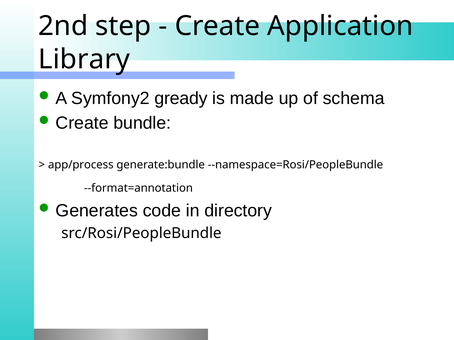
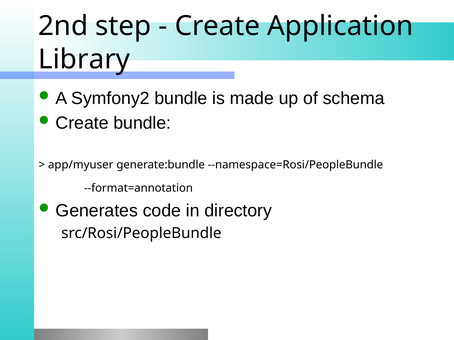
Symfony2 gready: gready -> bundle
app/process: app/process -> app/myuser
